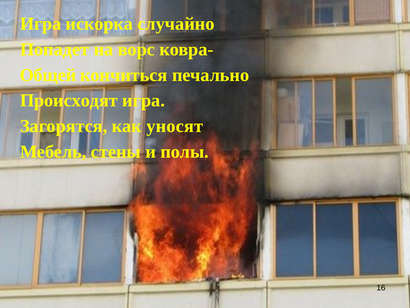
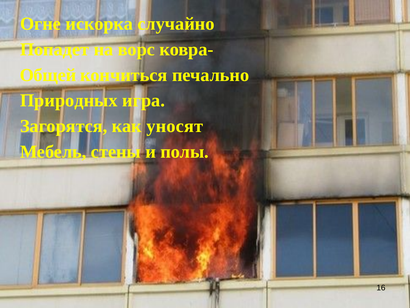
Игра at (41, 24): Игра -> Огне
Происходят: Происходят -> Природных
